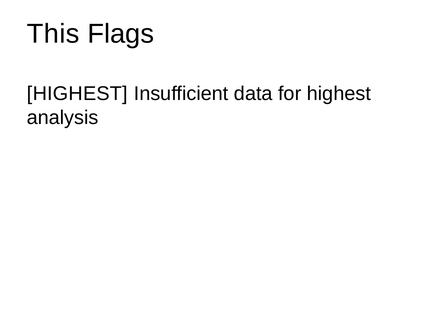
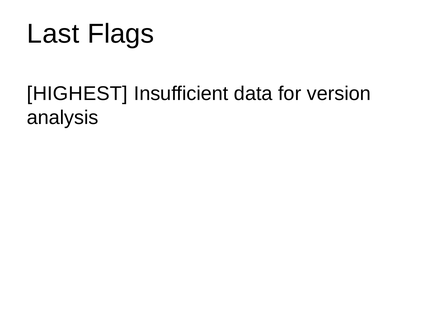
This: This -> Last
for highest: highest -> version
